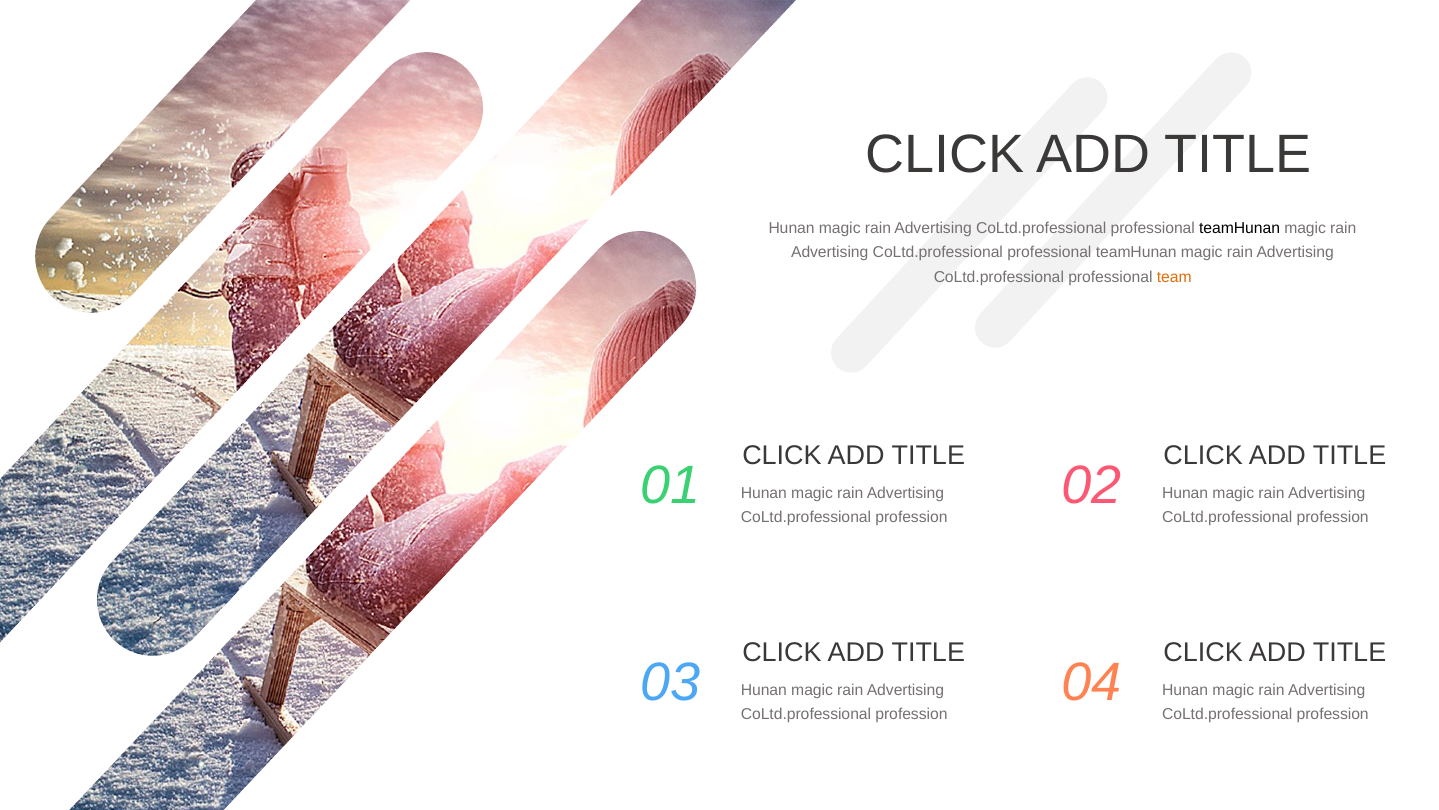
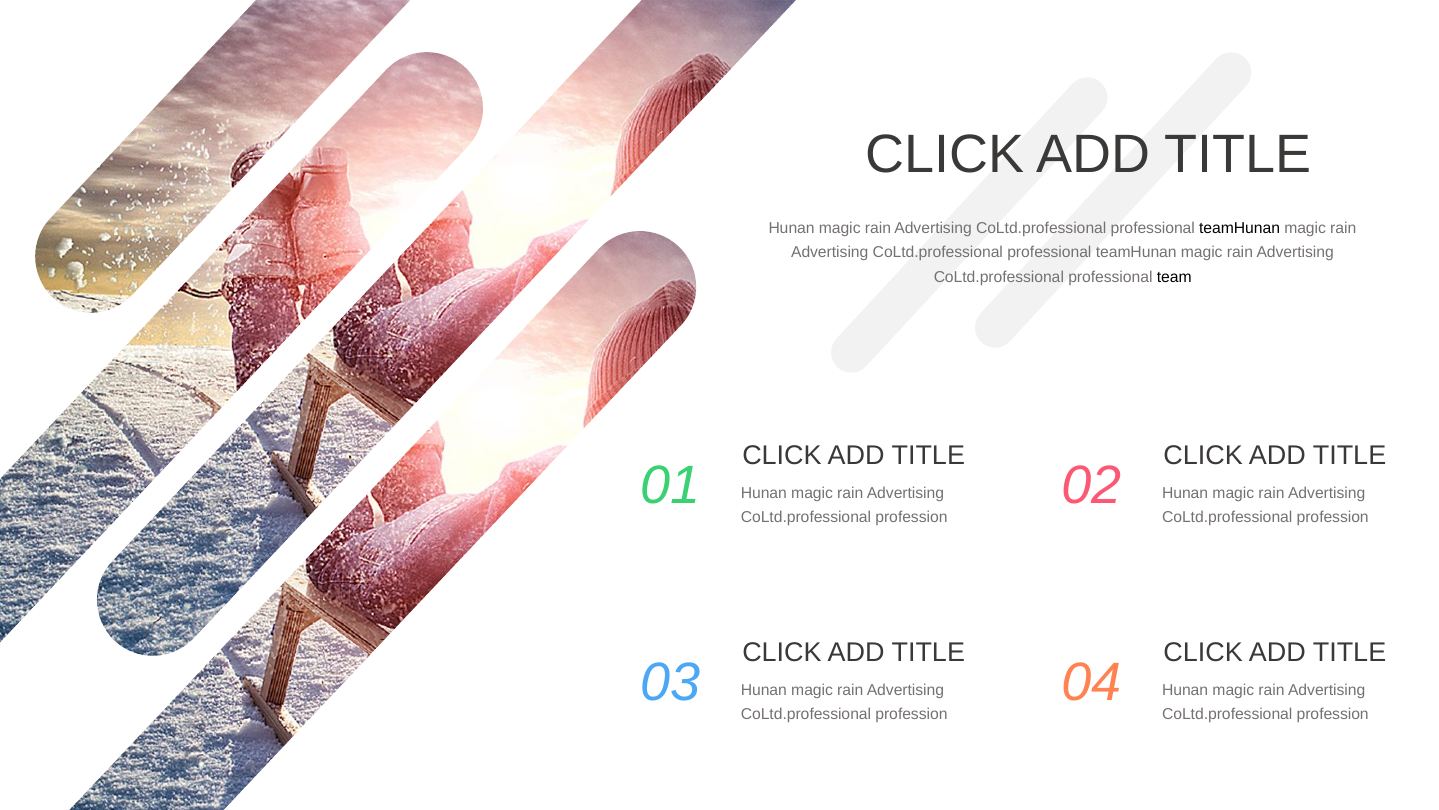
team colour: orange -> black
